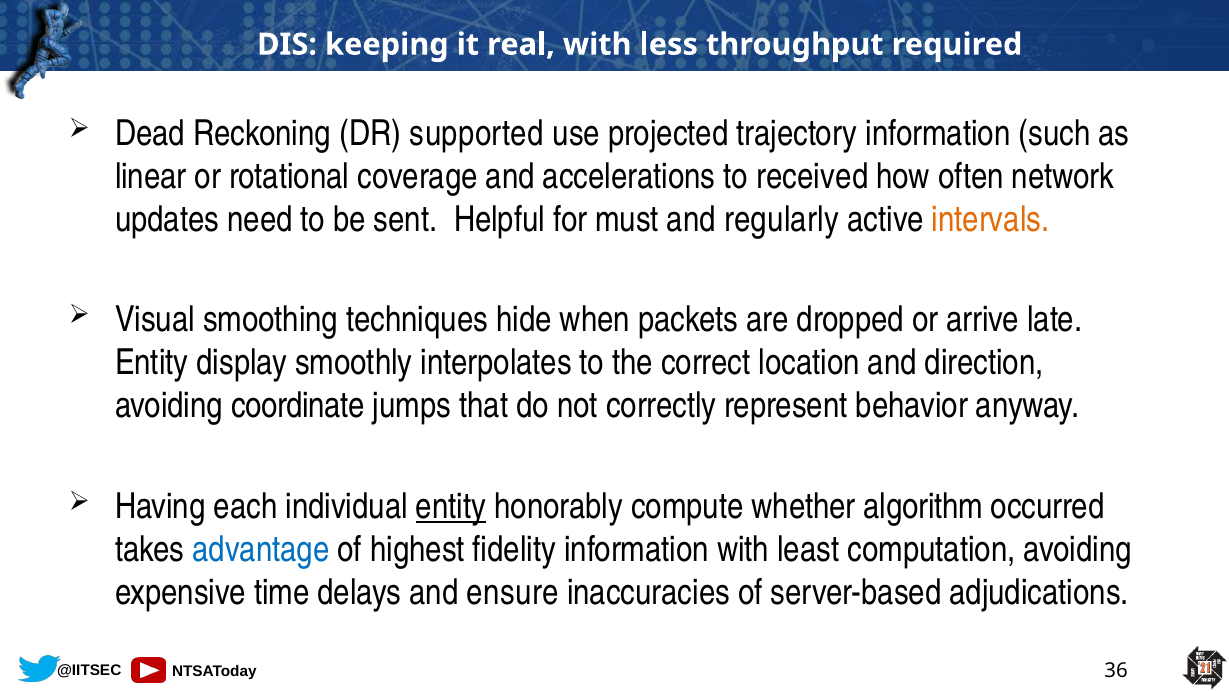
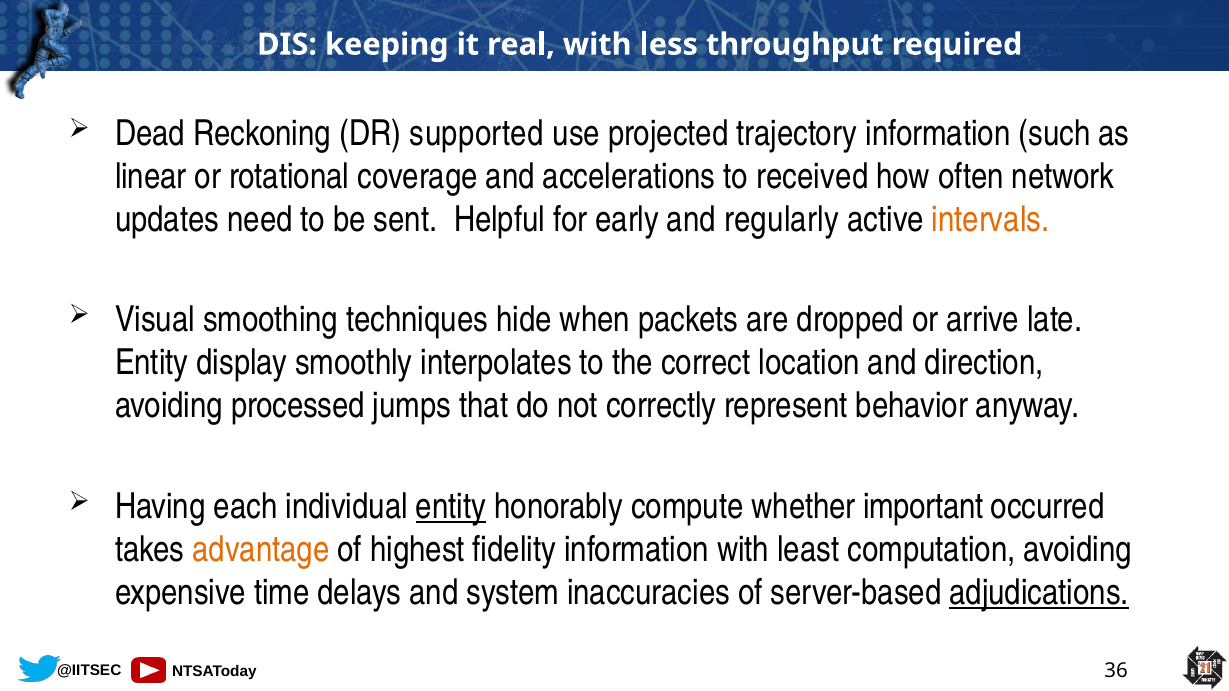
must: must -> early
coordinate: coordinate -> processed
algorithm: algorithm -> important
advantage colour: blue -> orange
ensure: ensure -> system
adjudications underline: none -> present
